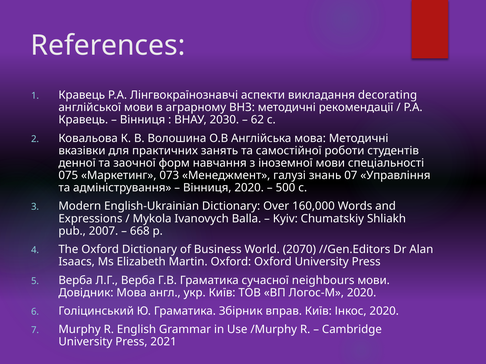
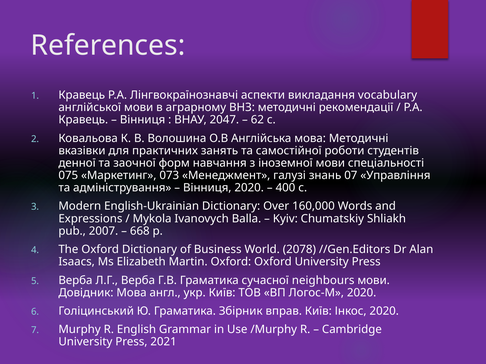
decorating: decorating -> vocabulary
2030: 2030 -> 2047
500: 500 -> 400
2070: 2070 -> 2078
